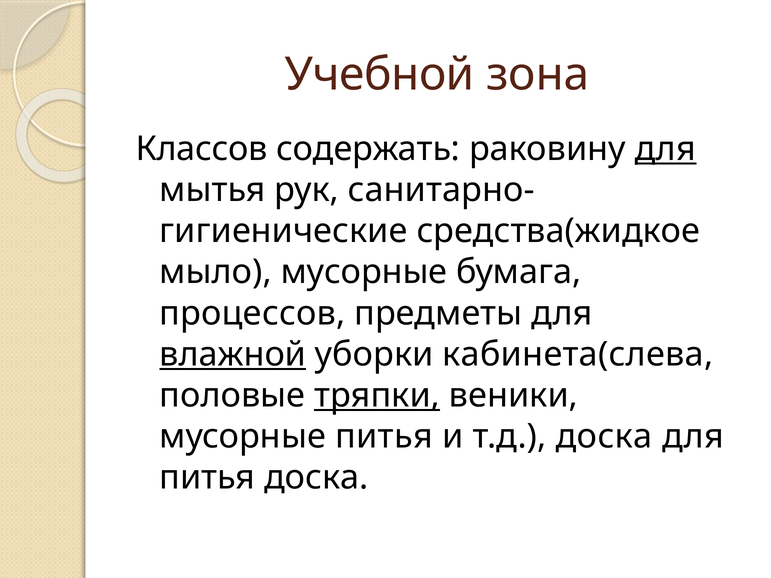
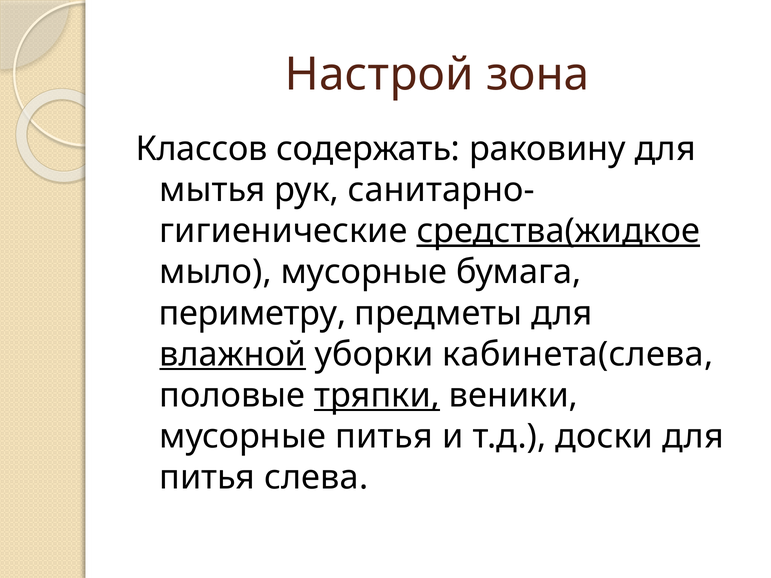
Учебной: Учебной -> Настрой
для at (665, 149) underline: present -> none
средства(жидкое underline: none -> present
процессов: процессов -> периметру
т.д доска: доска -> доски
питья доска: доска -> слева
